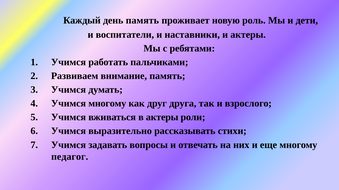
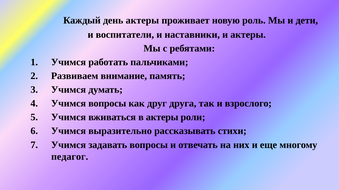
день память: память -> актеры
Учимся многому: многому -> вопросы
